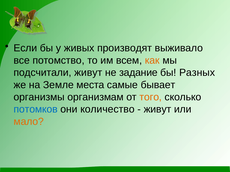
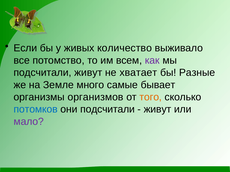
производят: производят -> количество
как colour: orange -> purple
задание: задание -> хватает
Разных: Разных -> Разные
места: места -> много
организмам: организмам -> организмов
они количество: количество -> подсчитали
мало colour: orange -> purple
